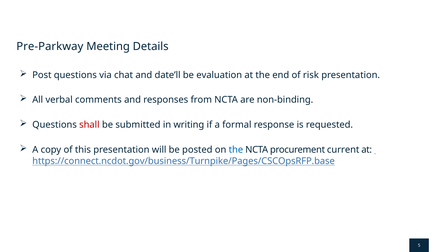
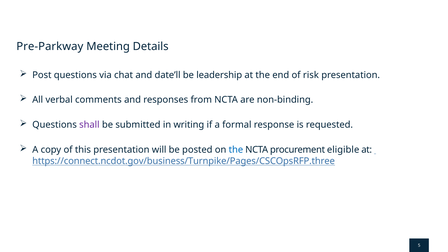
evaluation: evaluation -> leadership
shall colour: red -> purple
current: current -> eligible
https://connect.ncdot.gov/business/Turnpike/Pages/CSCOpsRFP.base: https://connect.ncdot.gov/business/Turnpike/Pages/CSCOpsRFP.base -> https://connect.ncdot.gov/business/Turnpike/Pages/CSCOpsRFP.three
